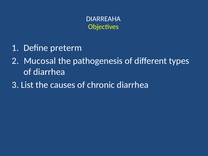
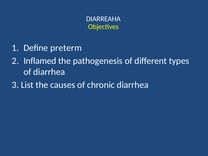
Mucosal: Mucosal -> Inflamed
